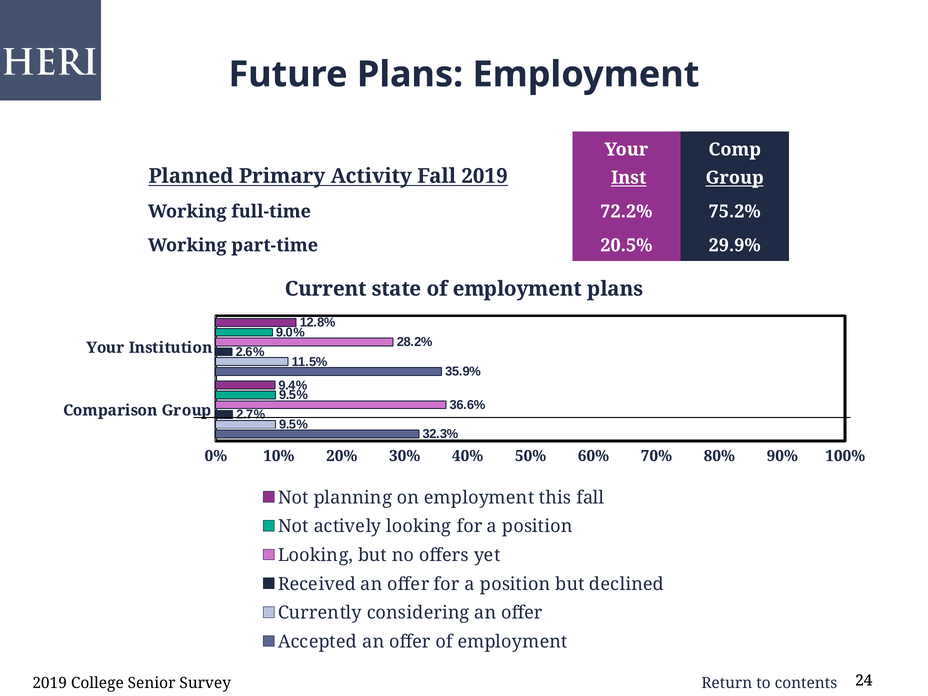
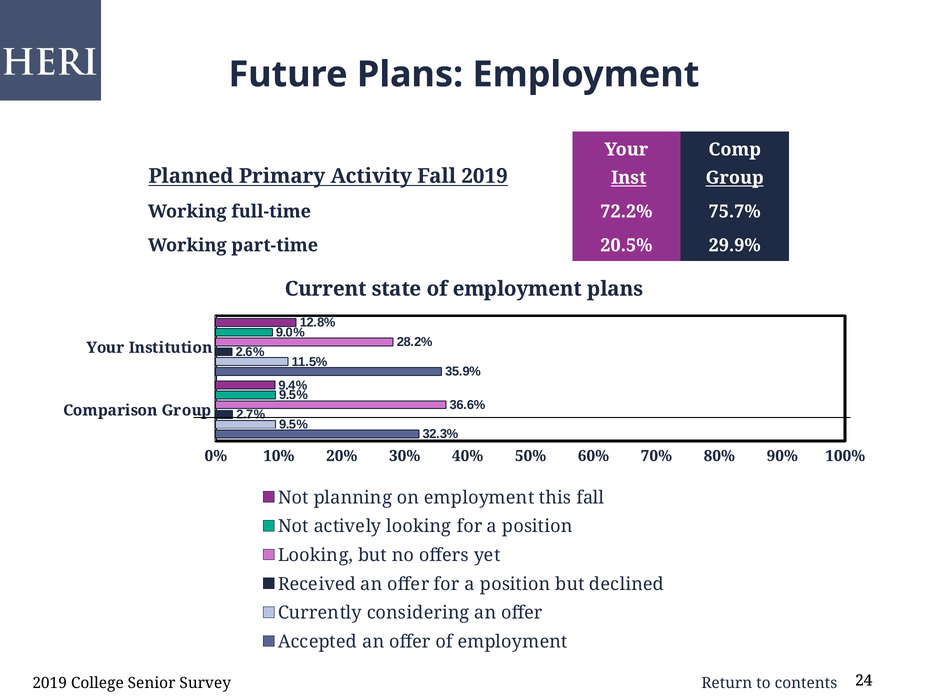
75.2%: 75.2% -> 75.7%
